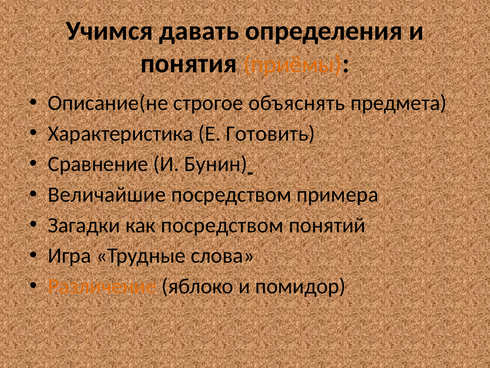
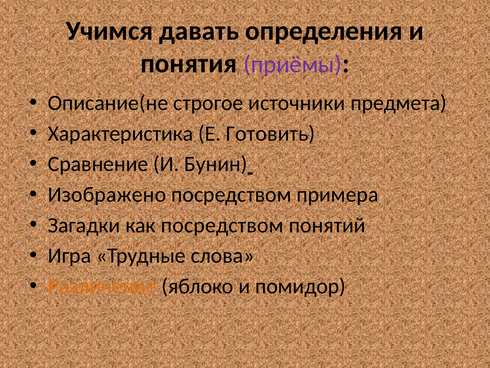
приёмы colour: orange -> purple
объяснять: объяснять -> источники
Величайшие: Величайшие -> Изображено
